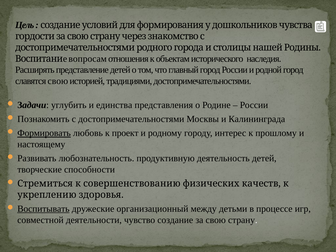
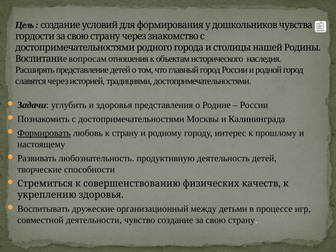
славятся свою: свою -> через
и единства: единства -> здоровья
к проект: проект -> страну
Воспитывать underline: present -> none
